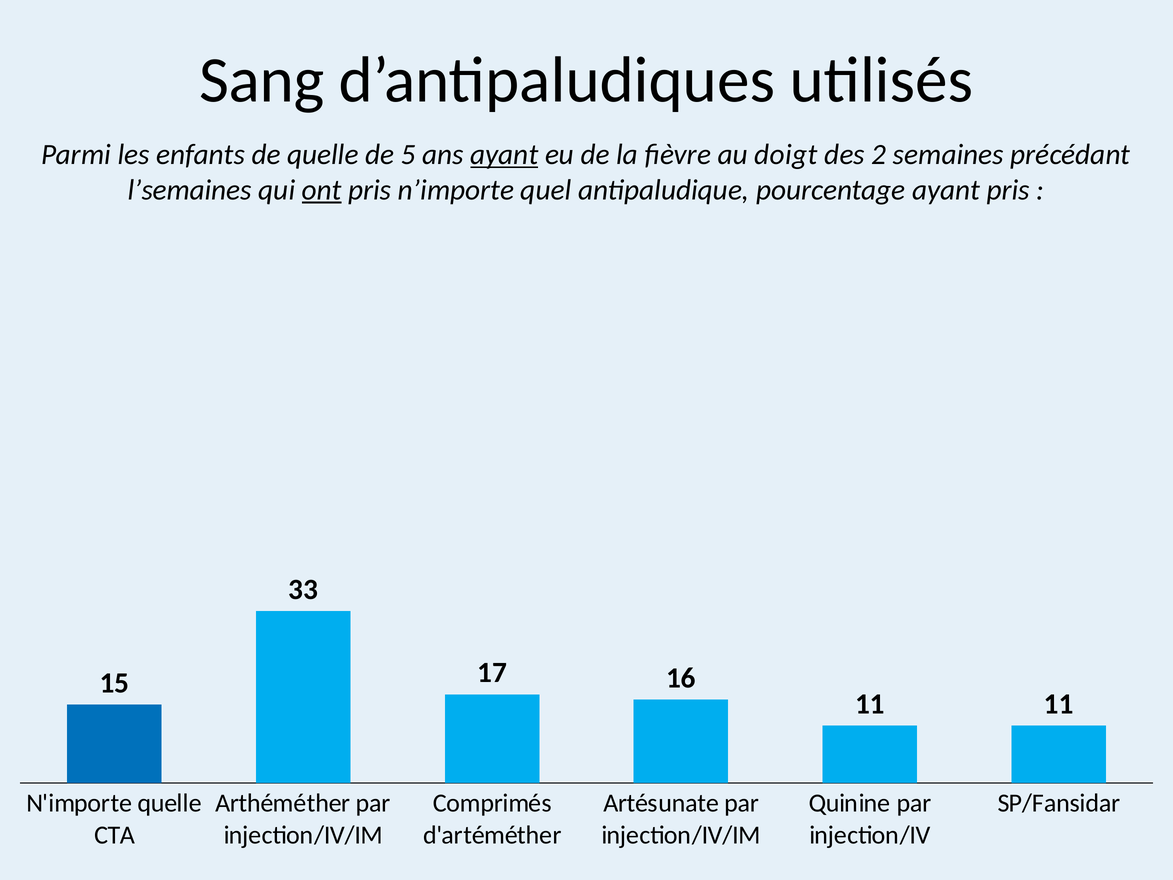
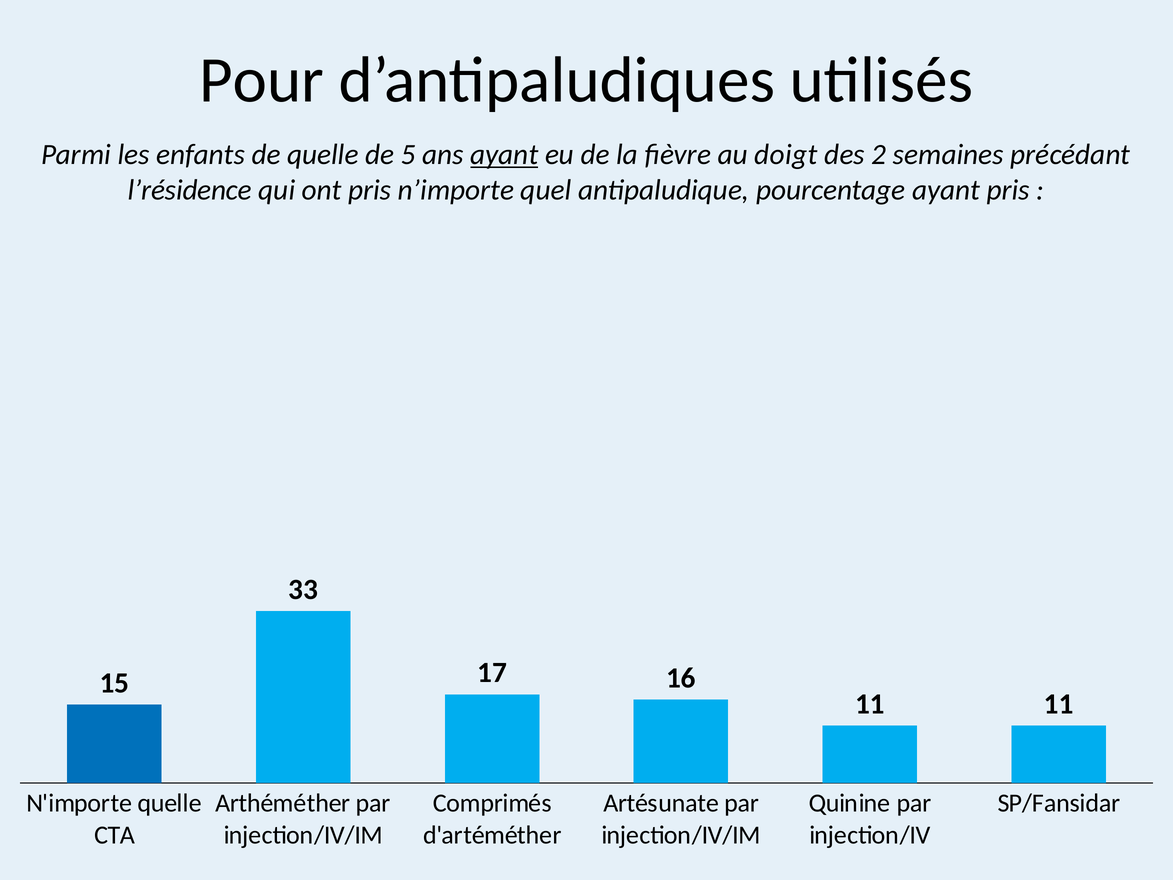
Sang: Sang -> Pour
l’semaines: l’semaines -> l’résidence
ont underline: present -> none
